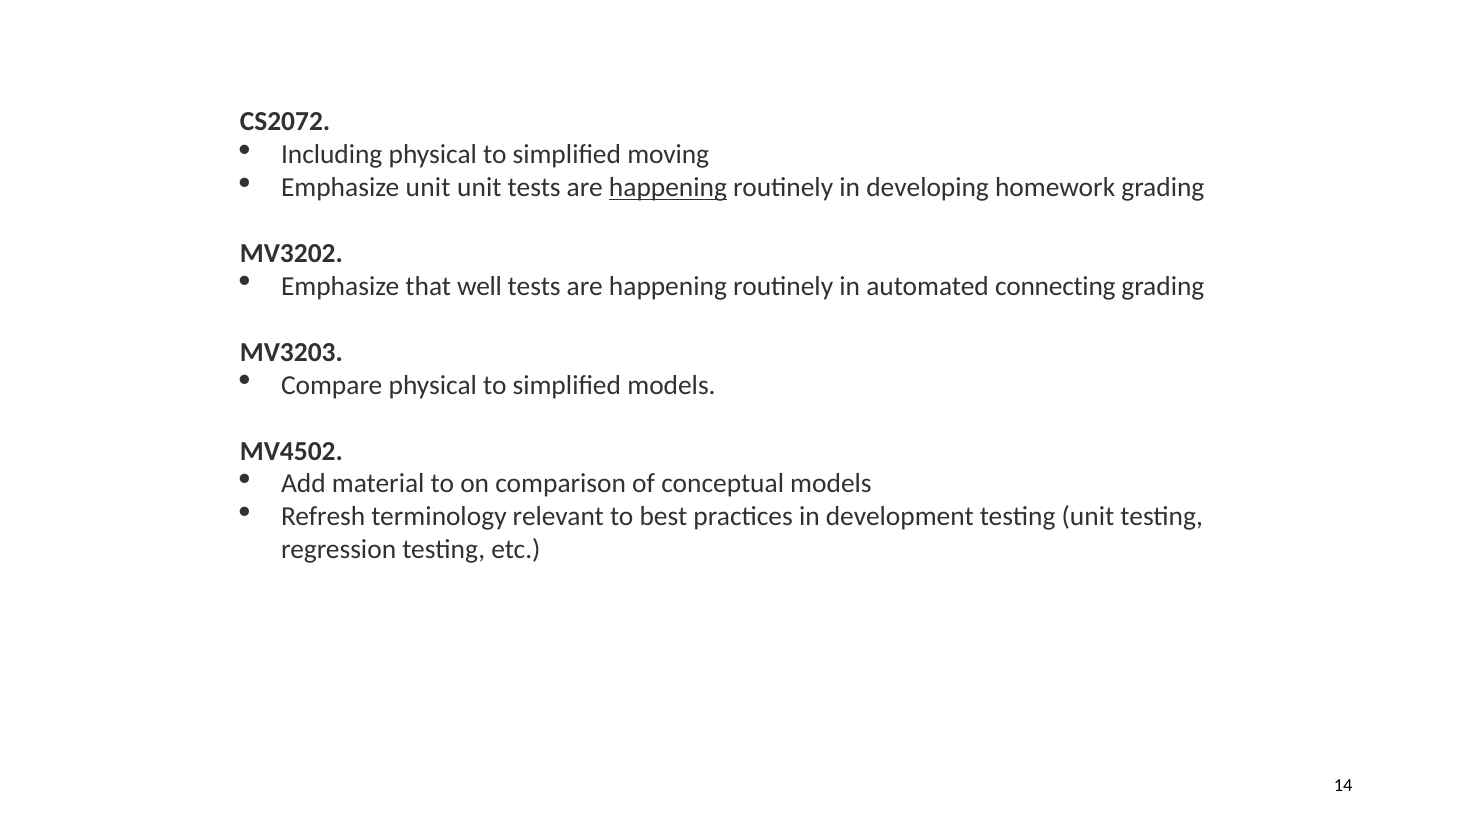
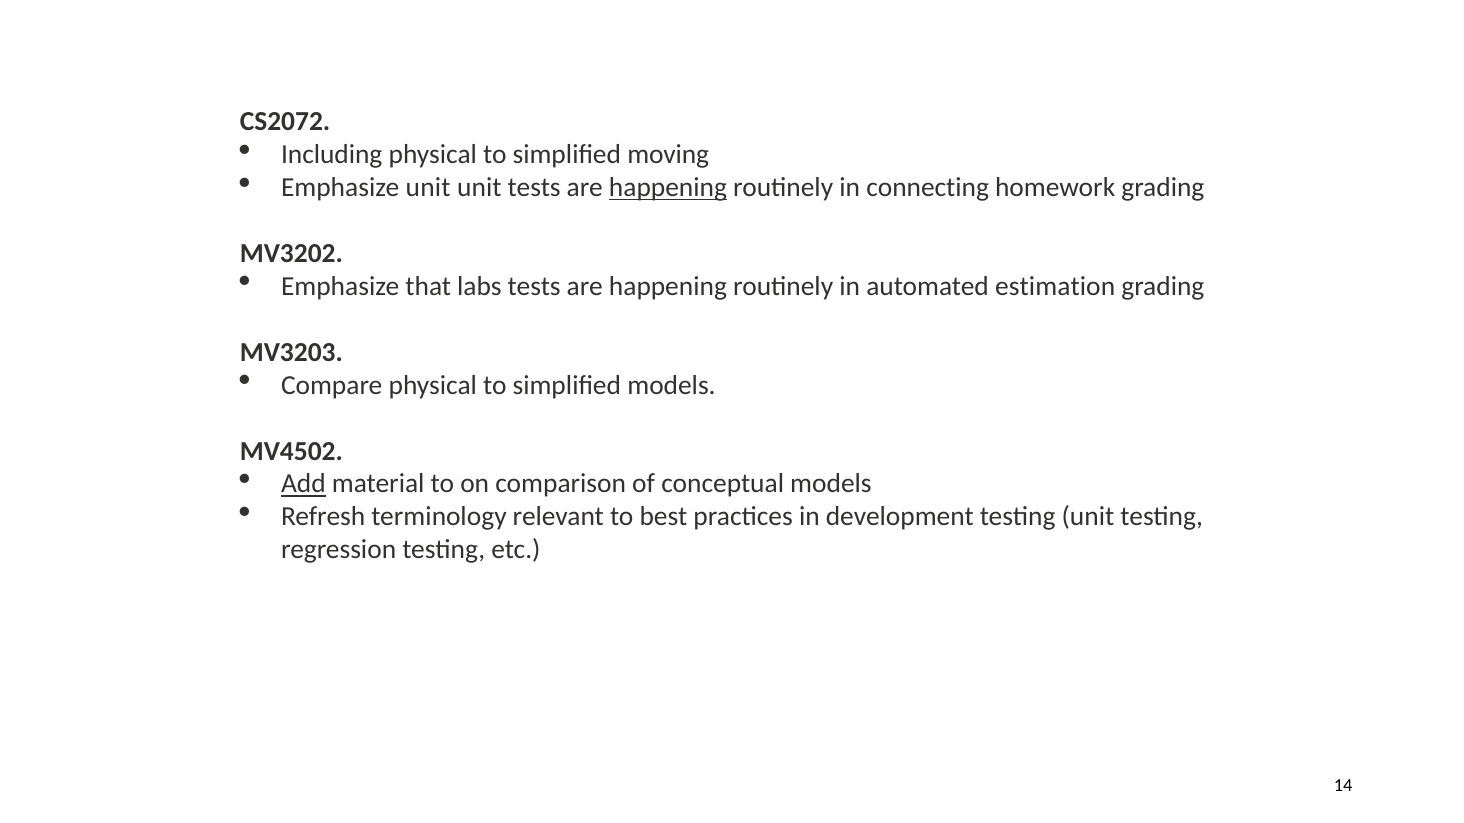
developing: developing -> connecting
well: well -> labs
connecting: connecting -> estimation
Add underline: none -> present
